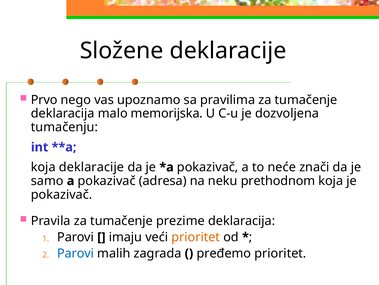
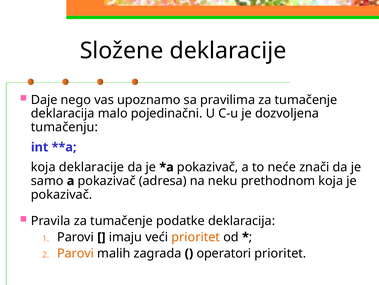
Prvo: Prvo -> Daje
memorijska: memorijska -> pojedinačni
prezime: prezime -> podatke
Parovi at (76, 253) colour: blue -> orange
pređemo: pređemo -> operatori
